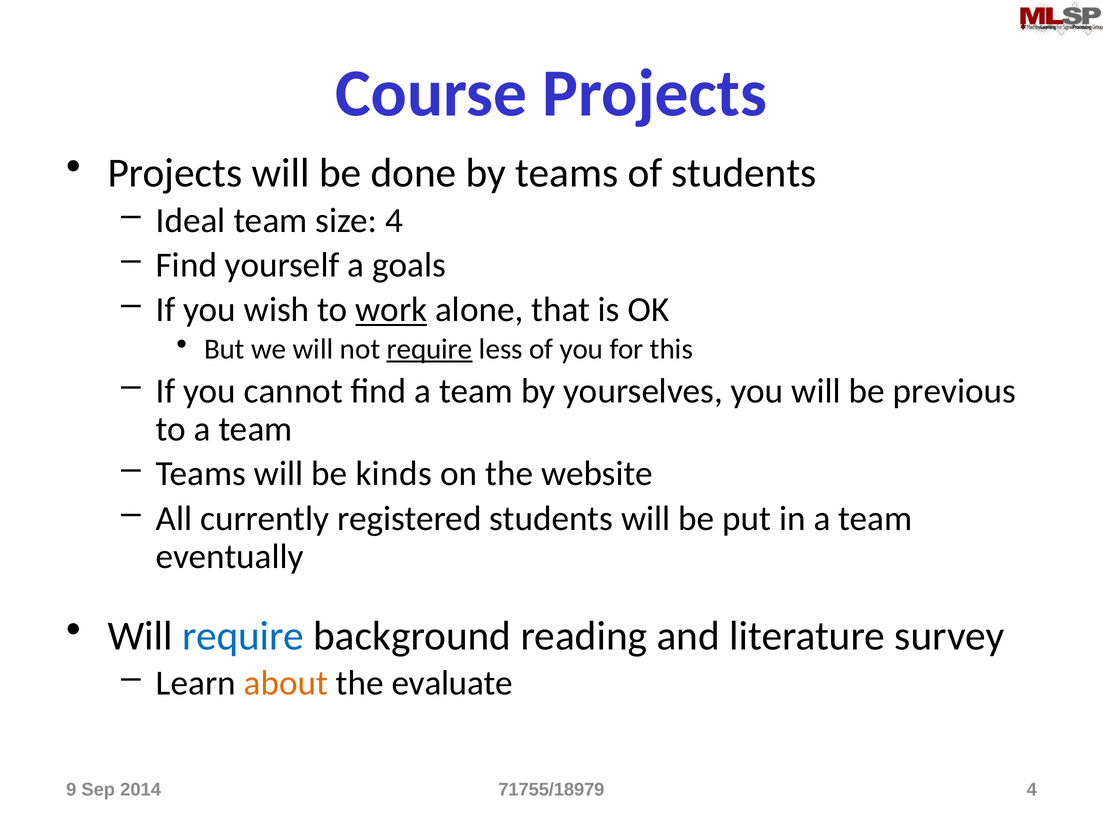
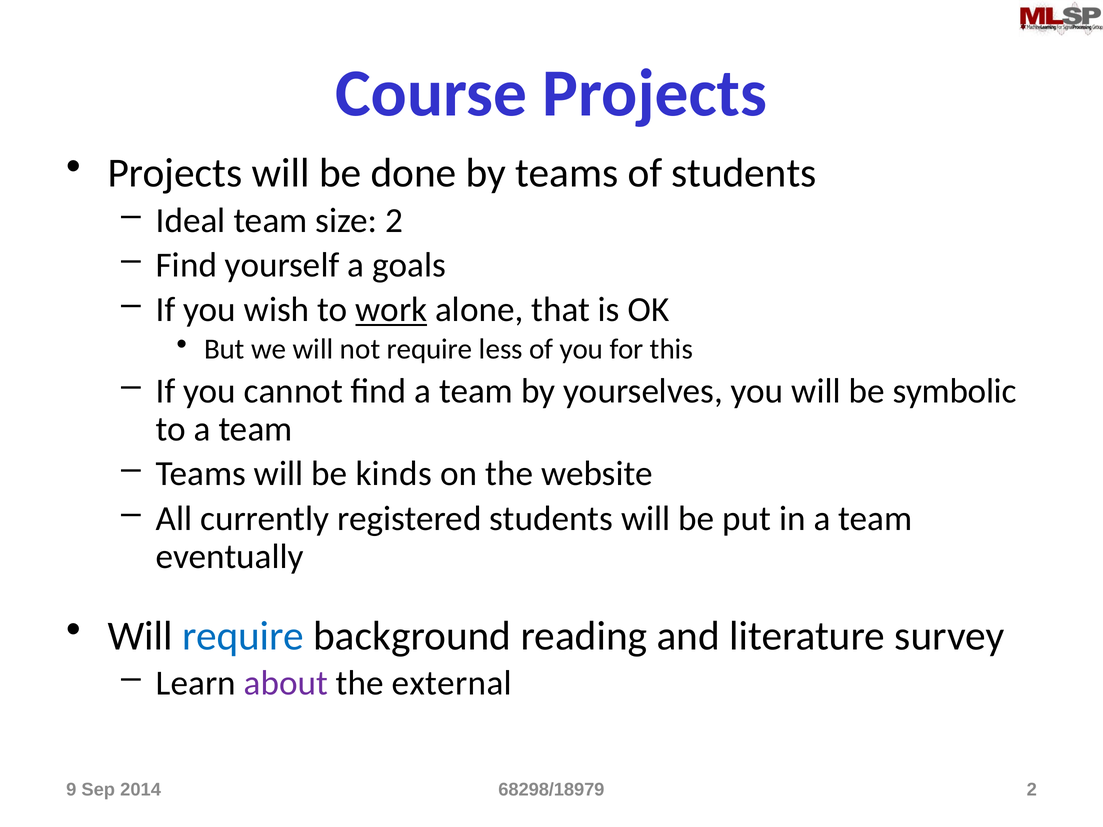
size 4: 4 -> 2
require at (430, 349) underline: present -> none
previous: previous -> symbolic
about colour: orange -> purple
evaluate: evaluate -> external
71755/18979: 71755/18979 -> 68298/18979
2014 4: 4 -> 2
